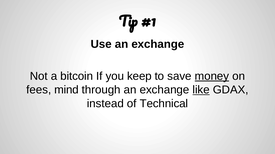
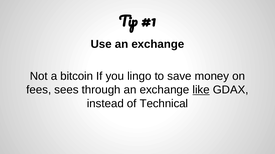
keep: keep -> lingo
money underline: present -> none
mind: mind -> sees
